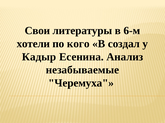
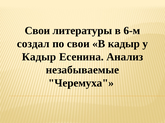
хотели: хотели -> создал
по кого: кого -> свои
В создал: создал -> кадыр
